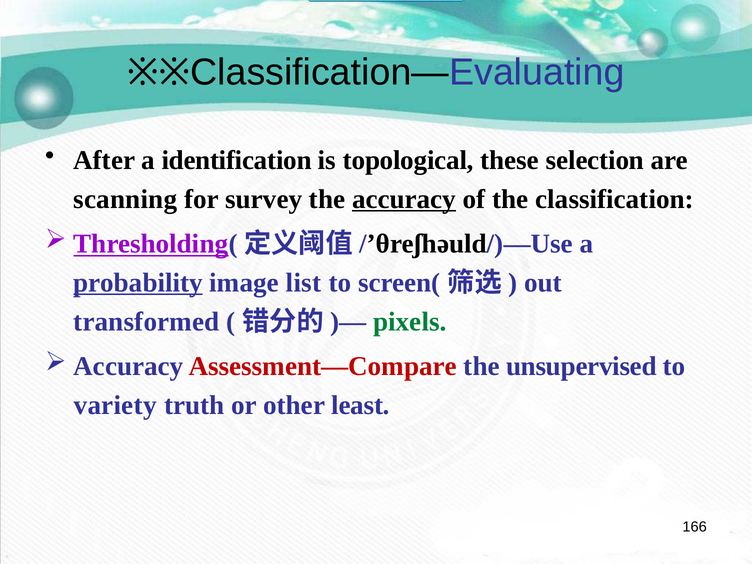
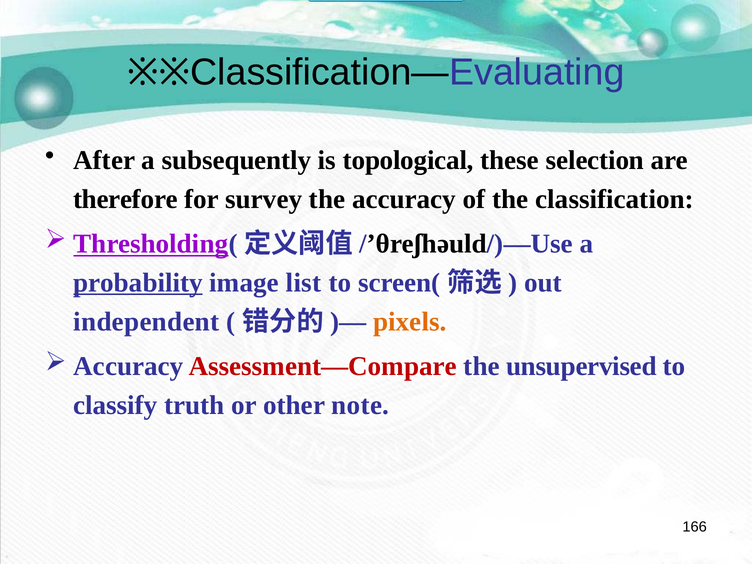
identification: identification -> subsequently
scanning: scanning -> therefore
accuracy underline: present -> none
transformed: transformed -> independent
pixels colour: green -> orange
variety: variety -> classify
least: least -> note
